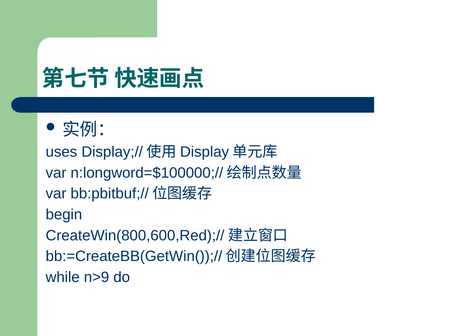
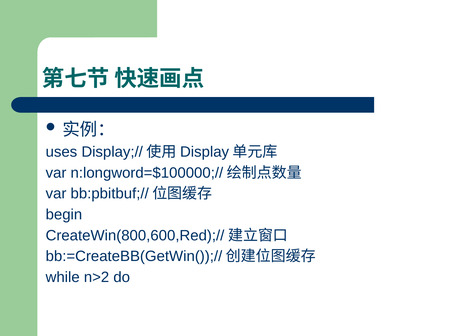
n>9: n>9 -> n>2
